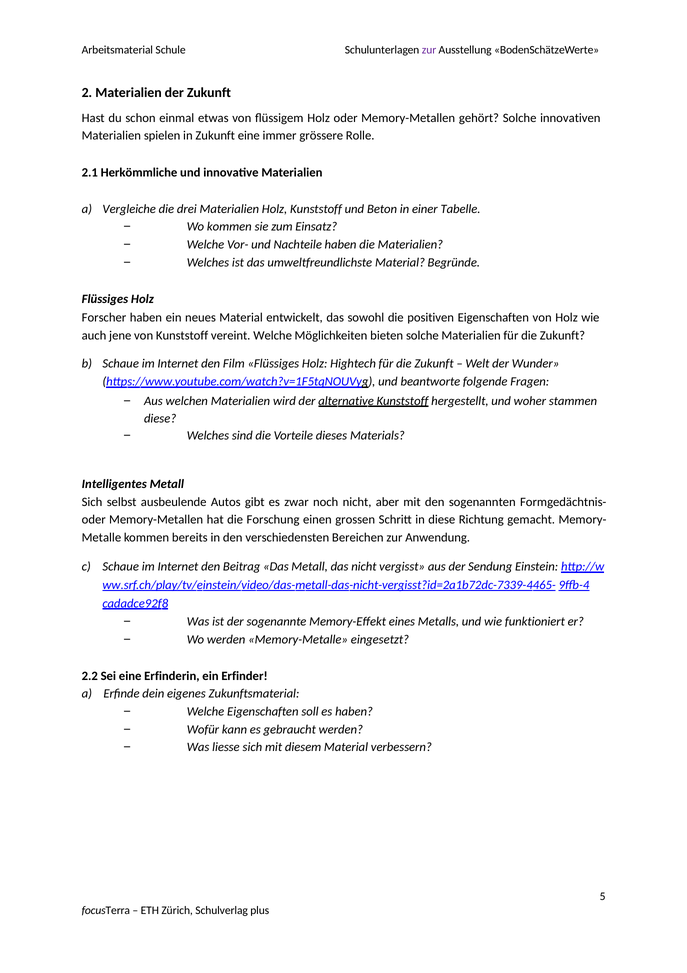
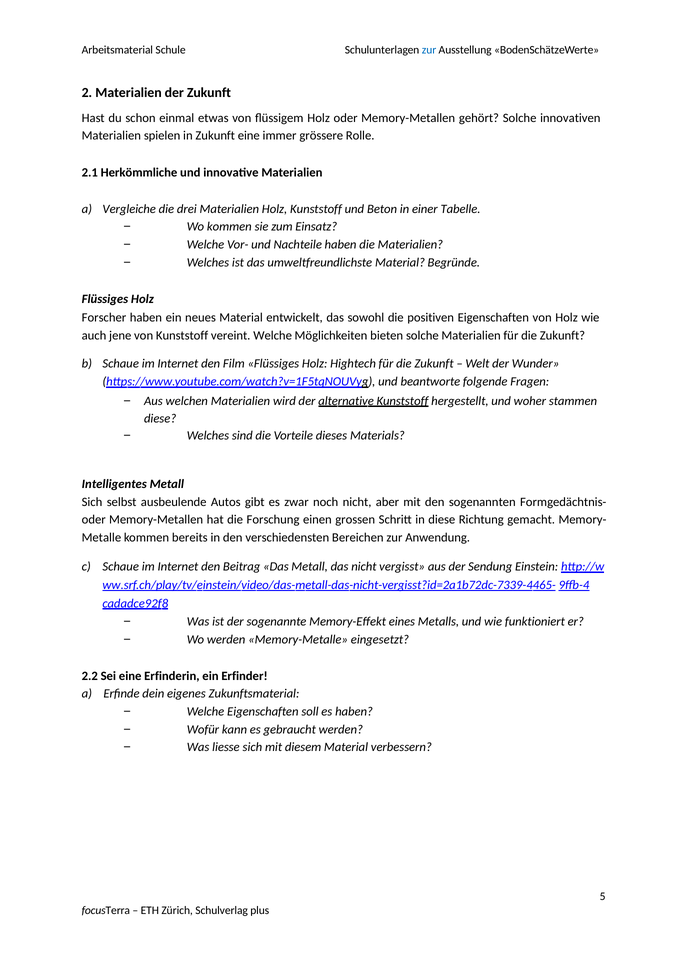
zur at (429, 50) colour: purple -> blue
